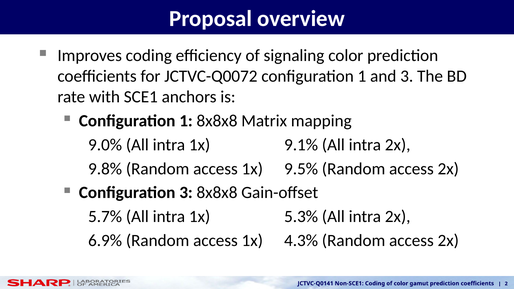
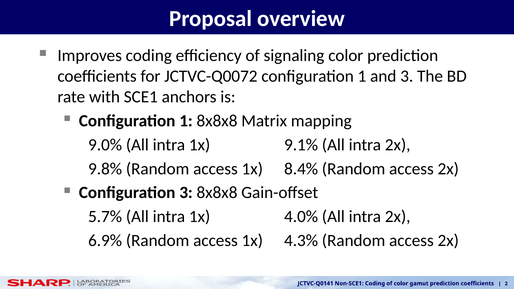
9.5%: 9.5% -> 8.4%
5.3%: 5.3% -> 4.0%
